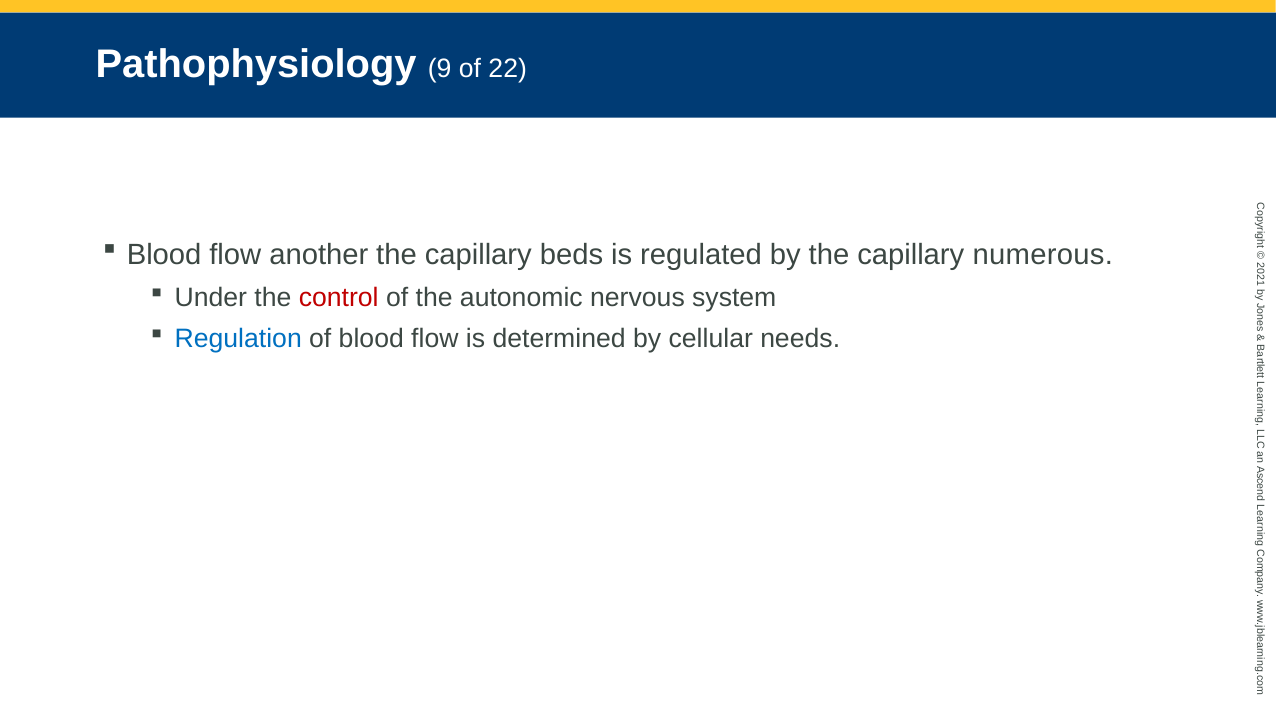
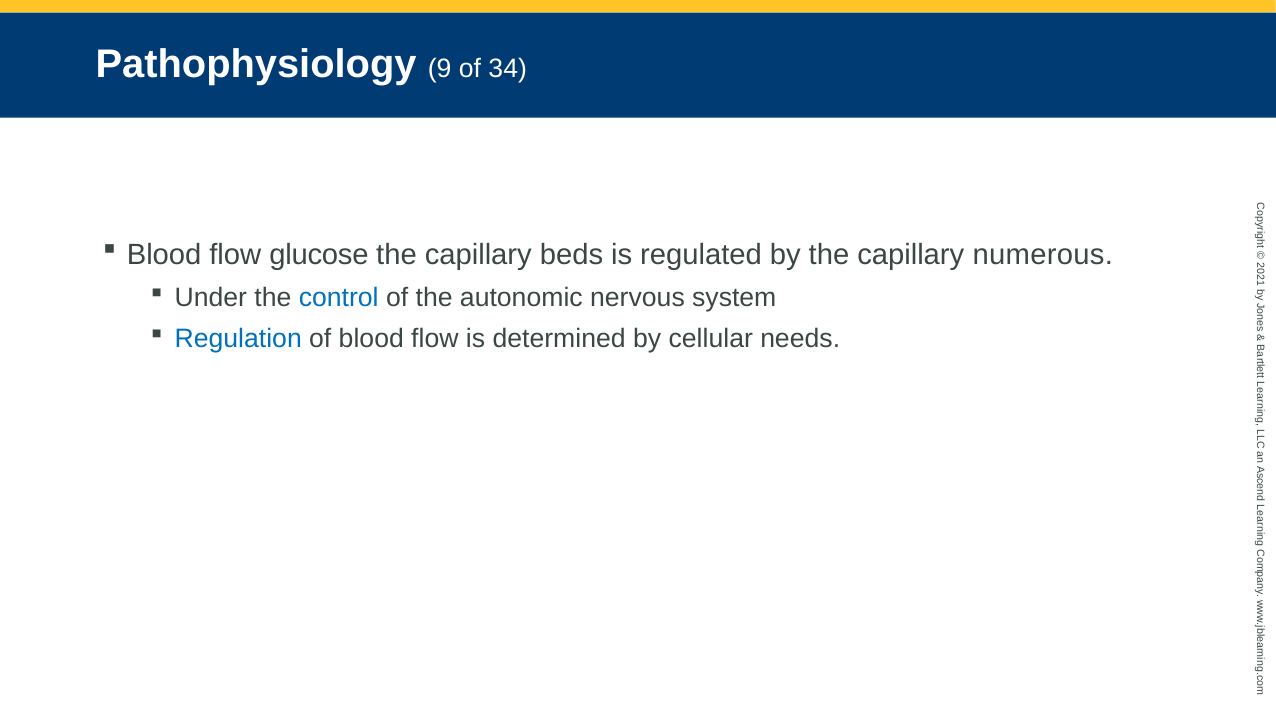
22: 22 -> 34
another: another -> glucose
control colour: red -> blue
